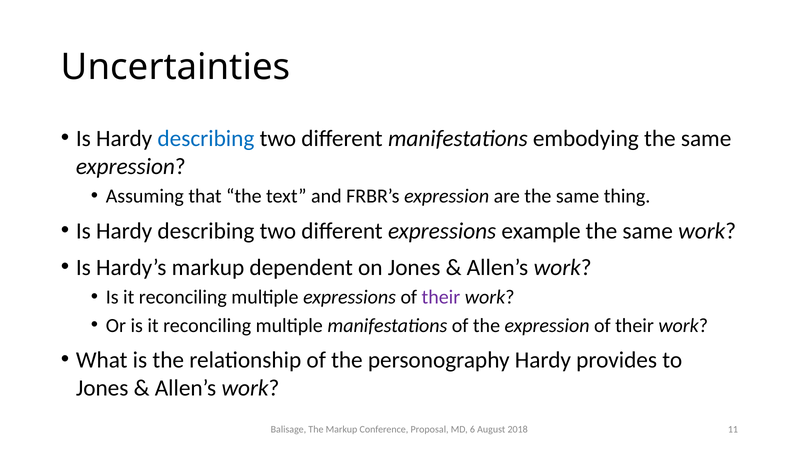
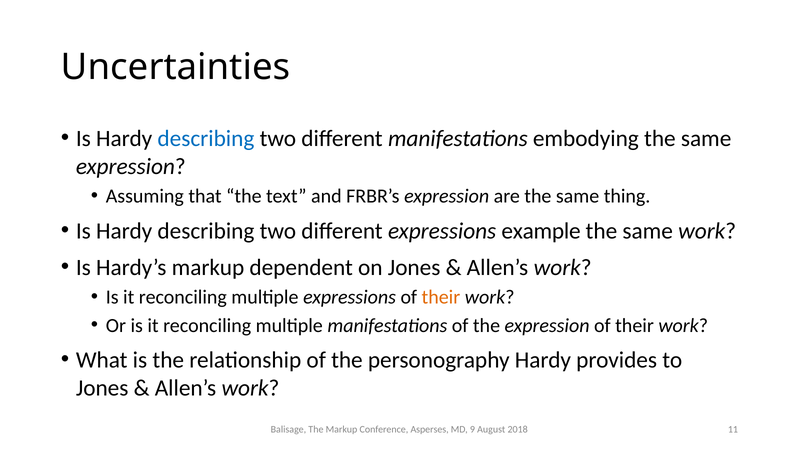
their at (441, 297) colour: purple -> orange
Proposal: Proposal -> Asperses
6: 6 -> 9
